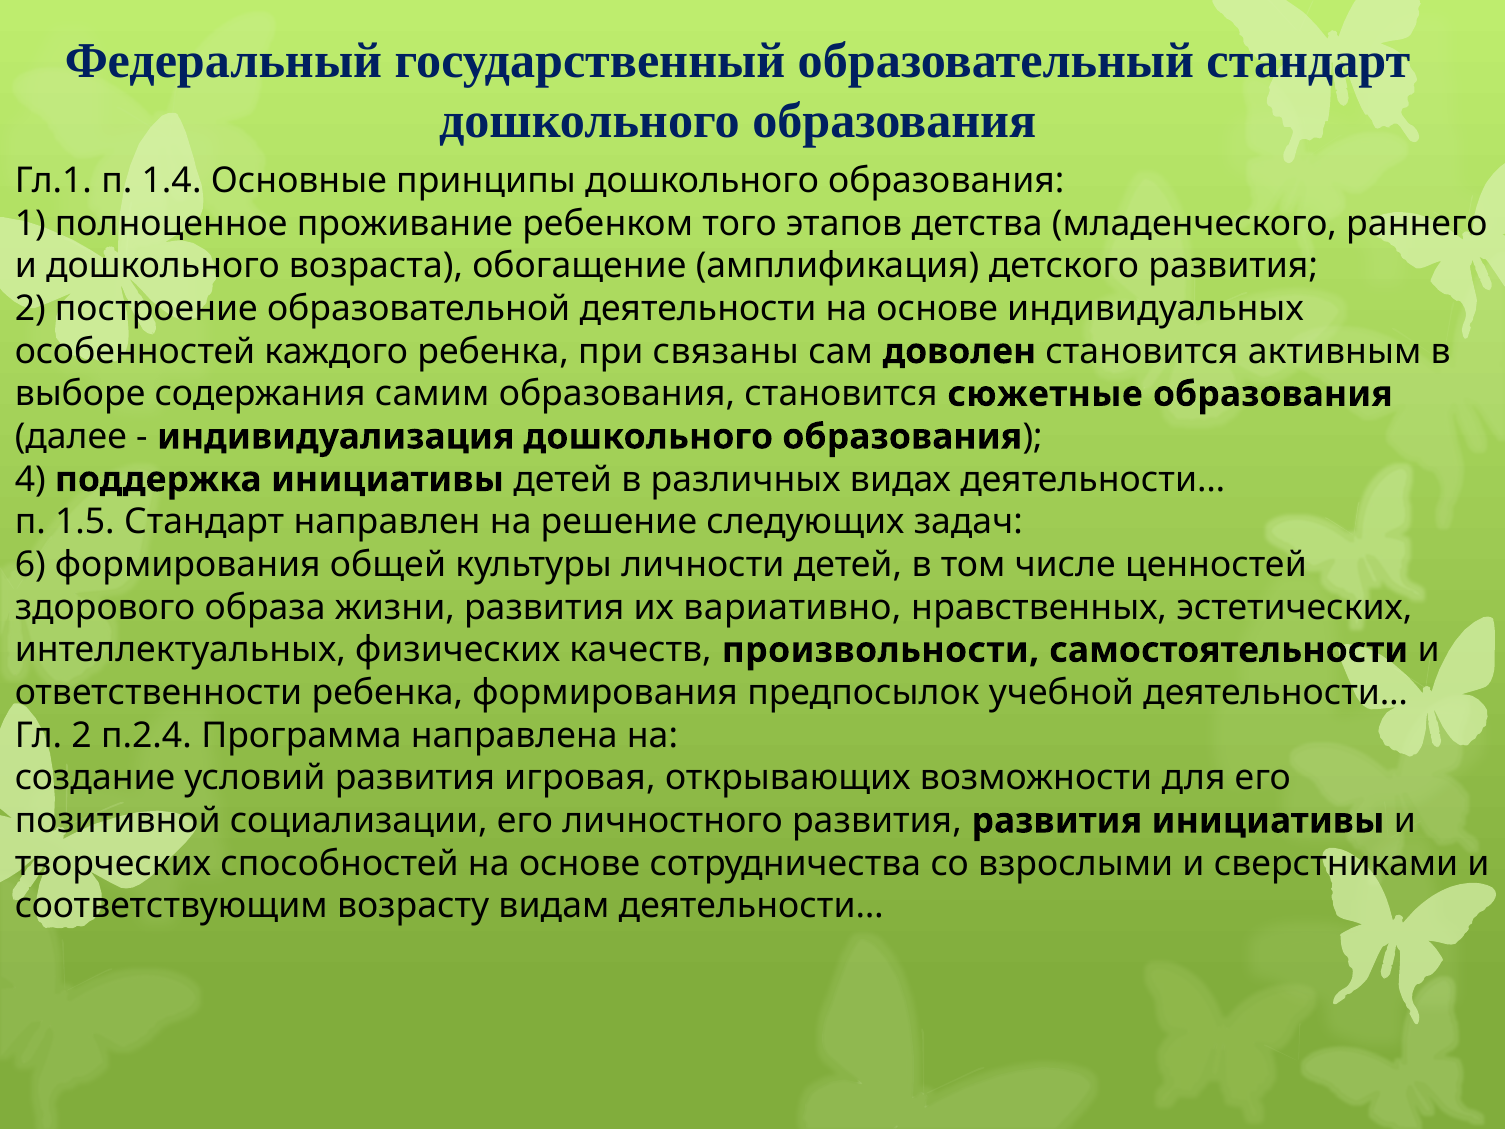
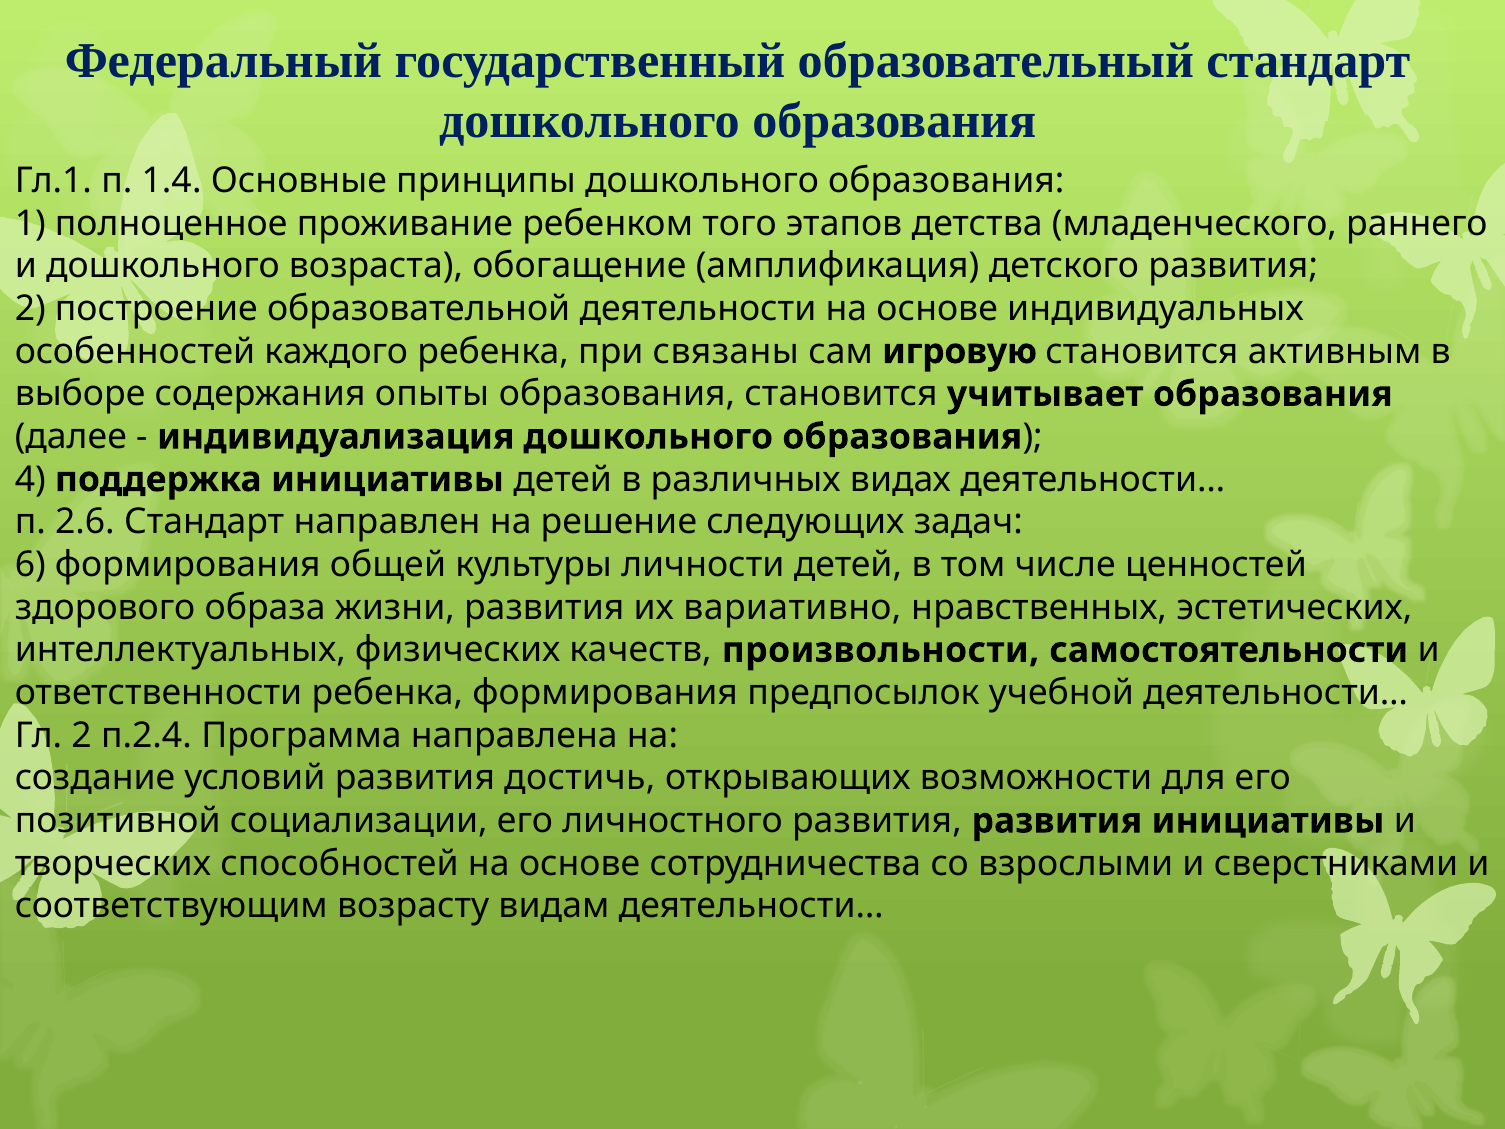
доволен: доволен -> игровую
самим: самим -> опыты
сюжетные: сюжетные -> учитывает
1.5: 1.5 -> 2.6
игровая: игровая -> достичь
